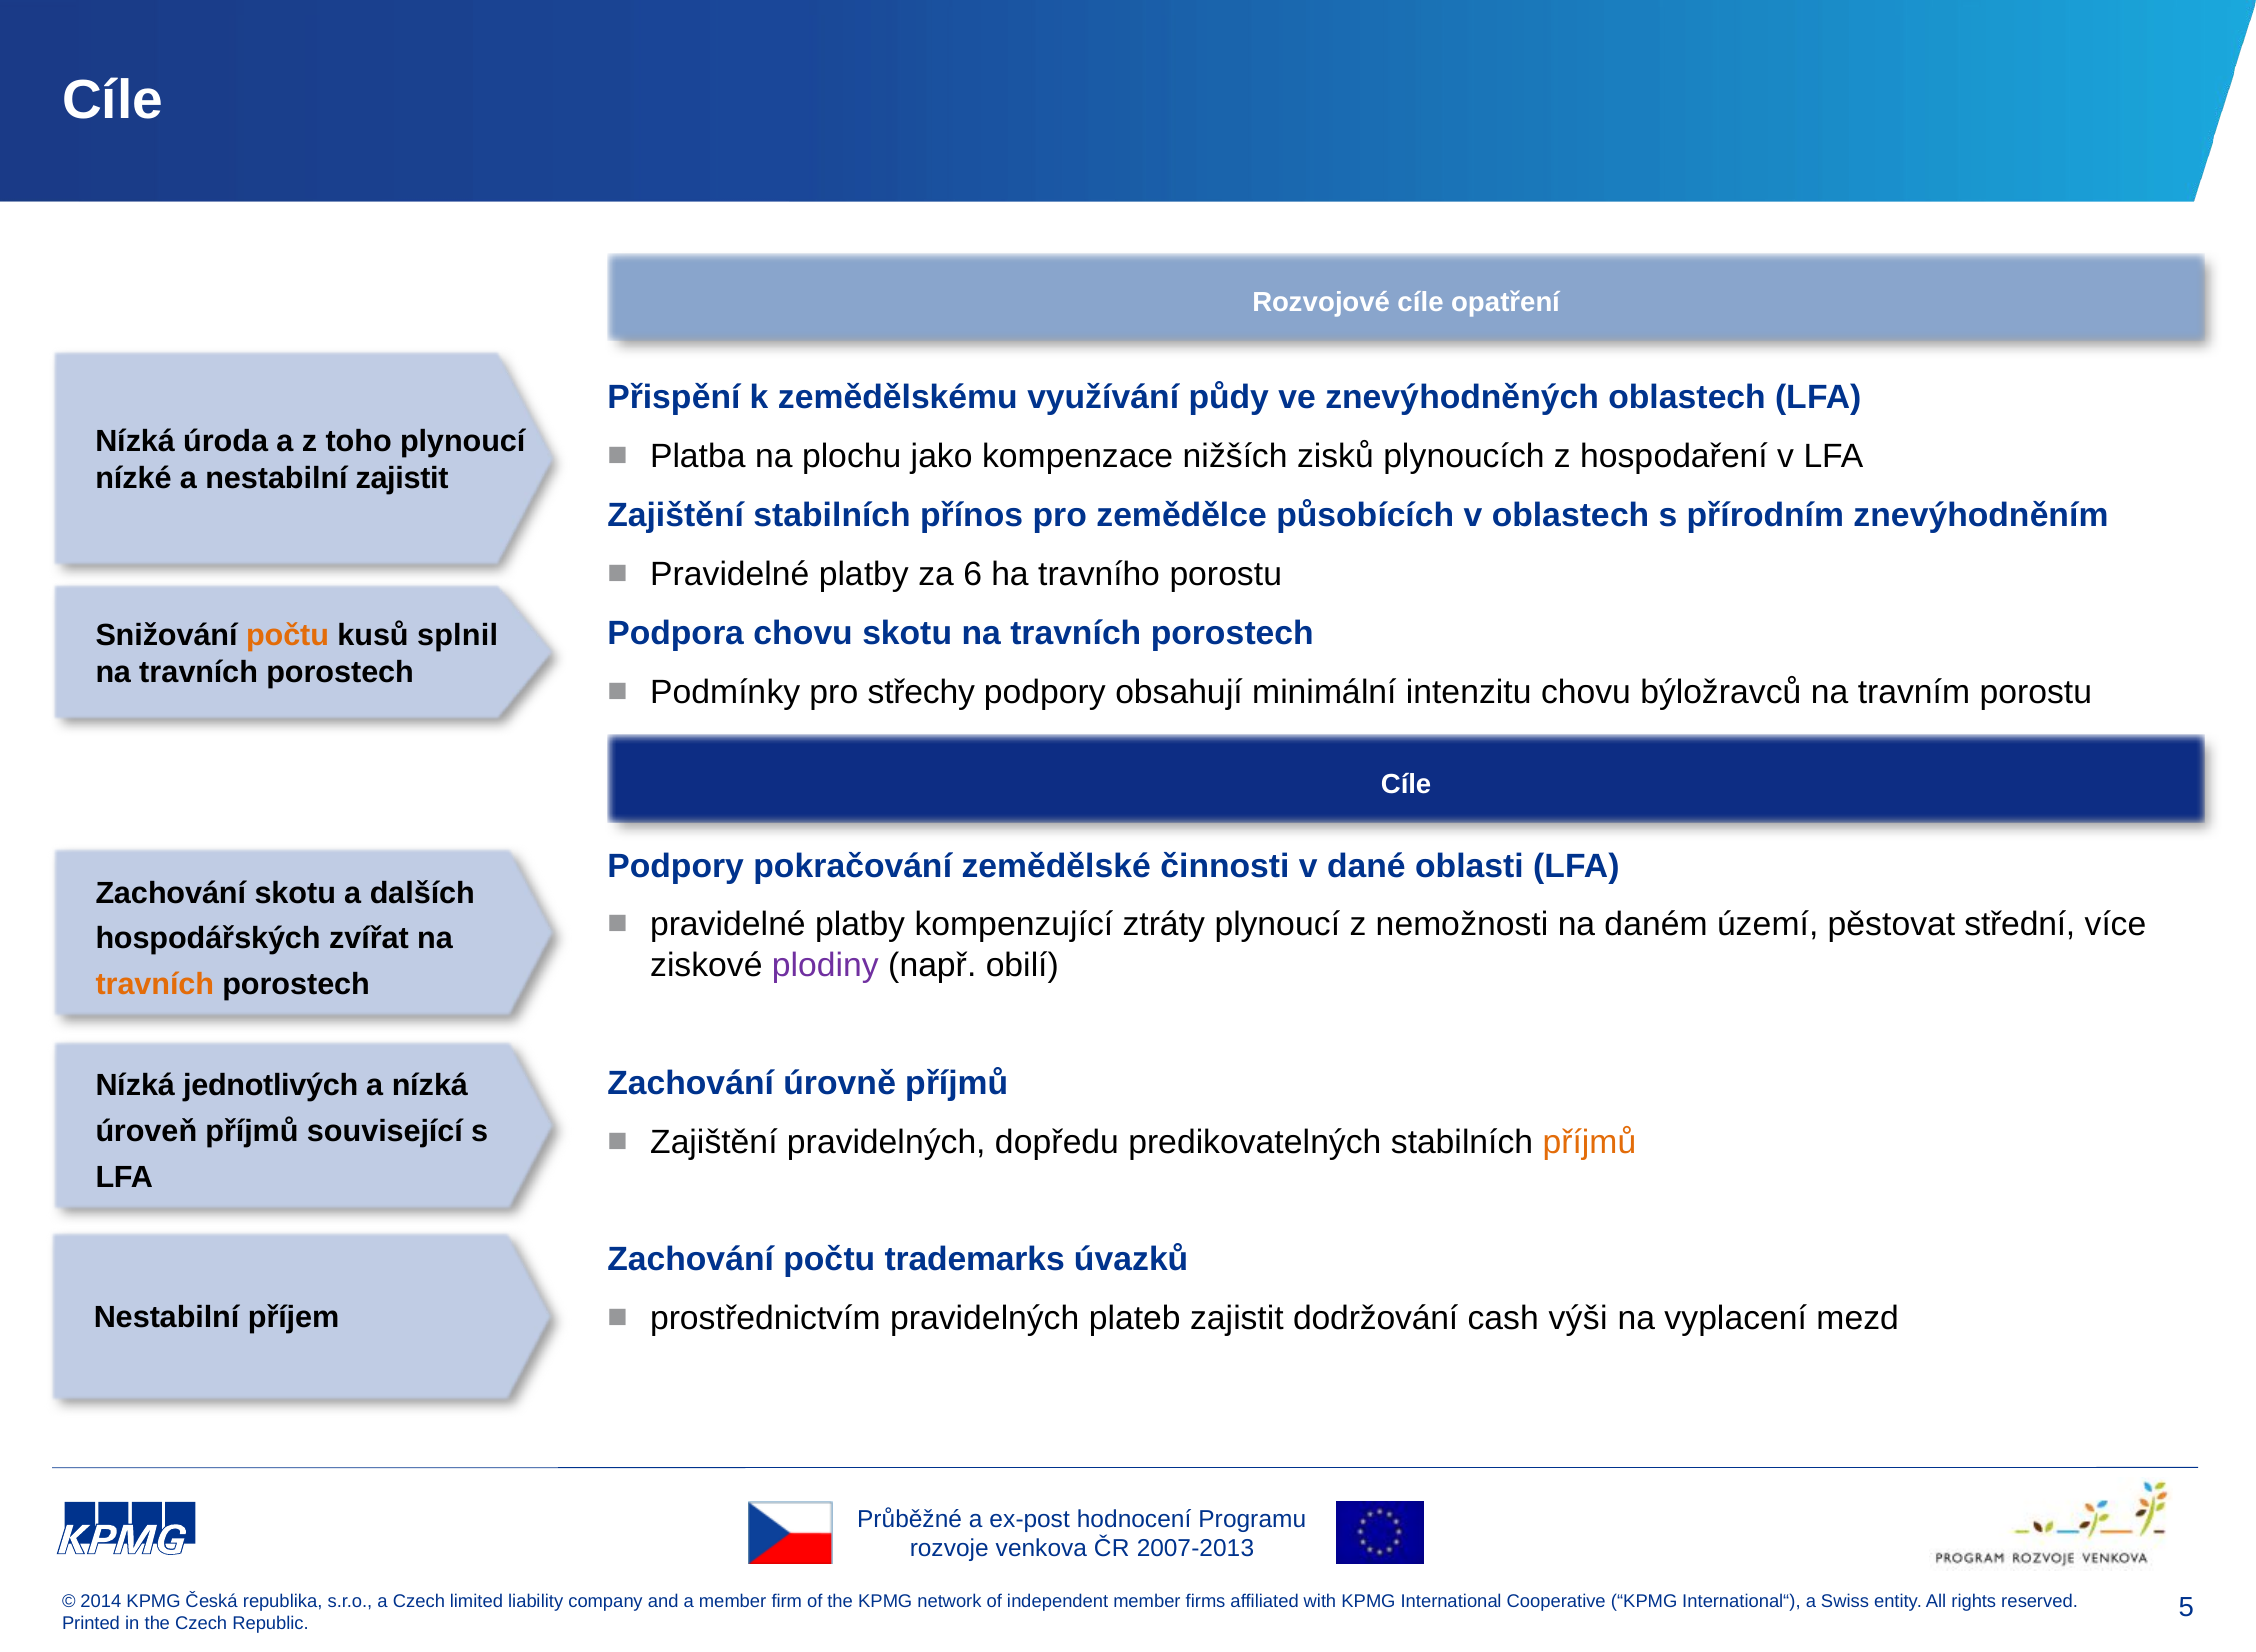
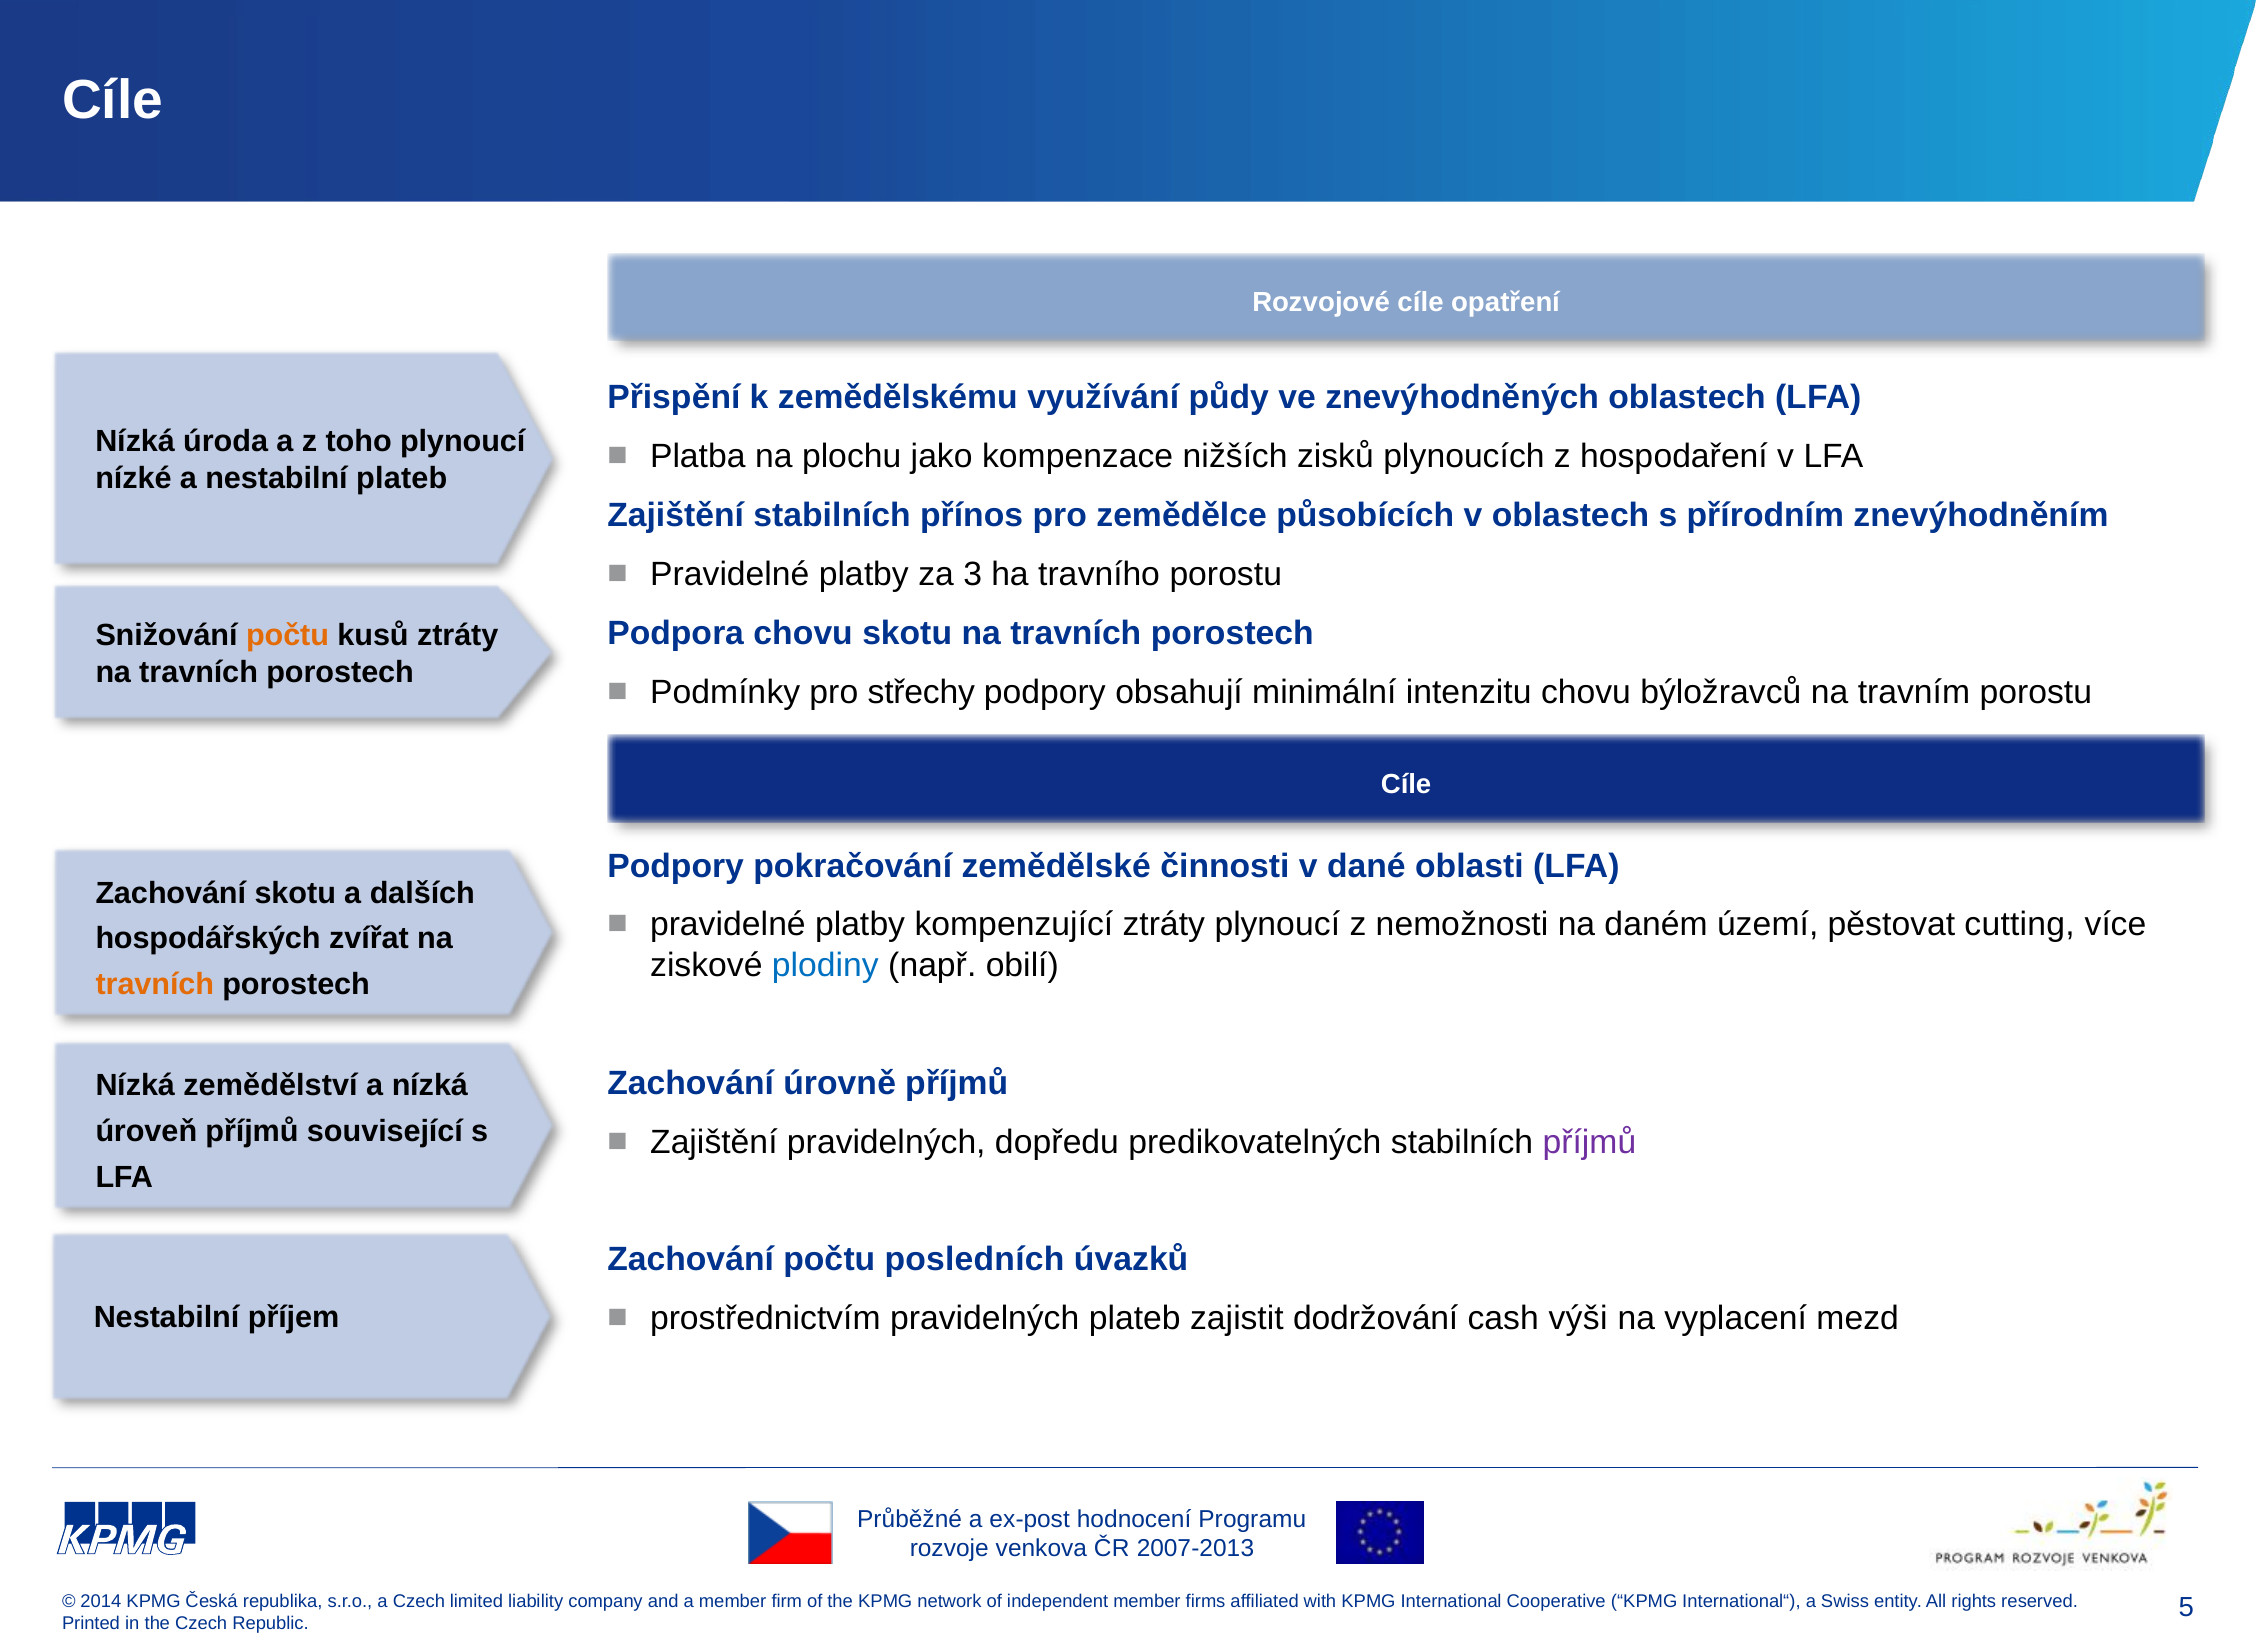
nestabilní zajistit: zajistit -> plateb
6: 6 -> 3
kusů splnil: splnil -> ztráty
střední: střední -> cutting
plodiny colour: purple -> blue
jednotlivých: jednotlivých -> zemědělství
příjmů at (1589, 1142) colour: orange -> purple
trademarks: trademarks -> posledních
